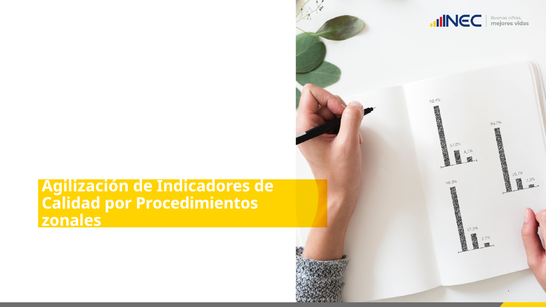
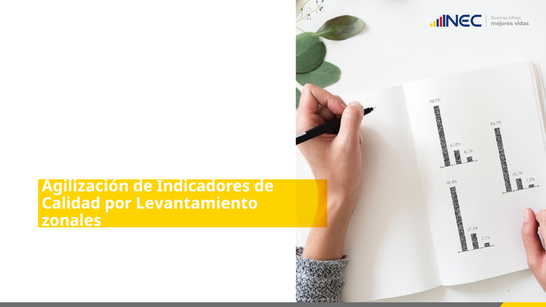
Procedimientos: Procedimientos -> Levantamiento
